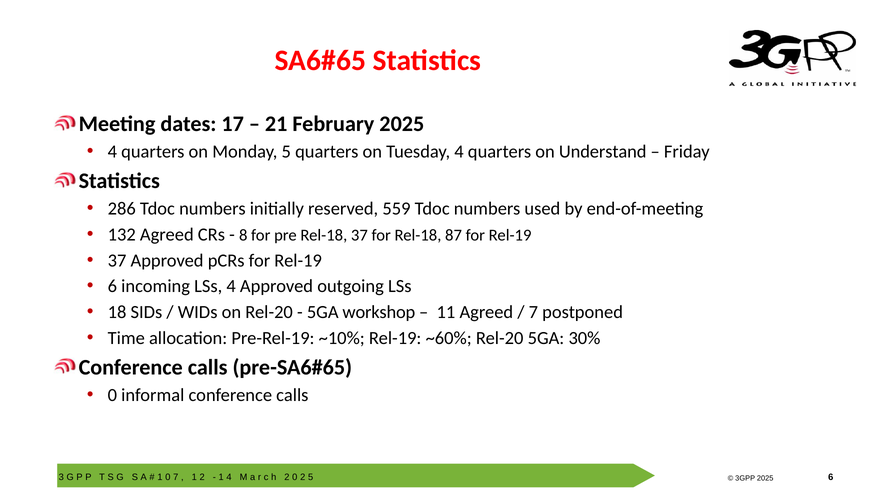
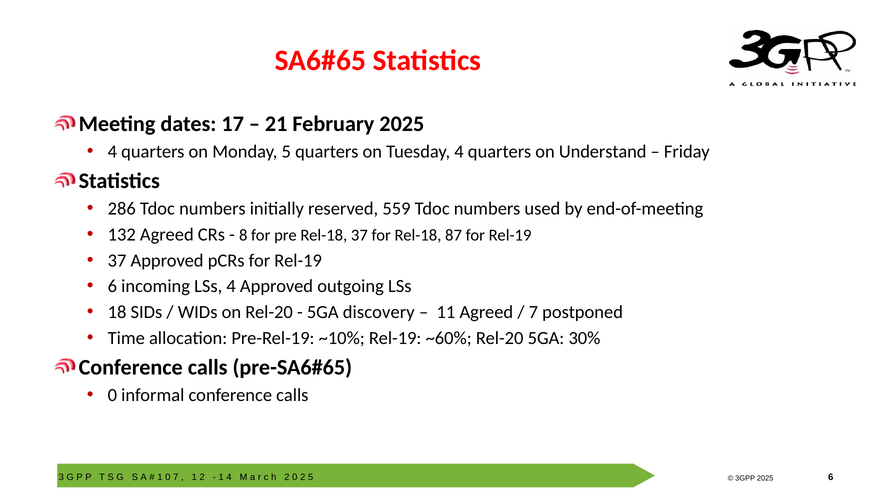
workshop: workshop -> discovery
